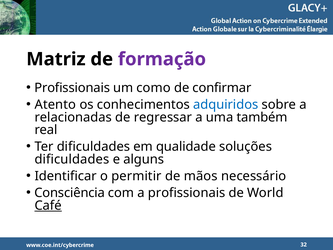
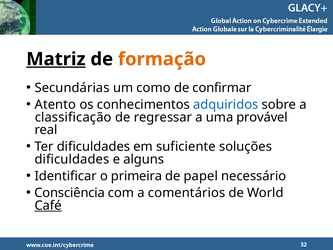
Matriz underline: none -> present
formação colour: purple -> orange
Profissionais at (72, 88): Profissionais -> Secundárias
relacionadas: relacionadas -> classificação
também: também -> provável
qualidade: qualidade -> suficiente
permitir: permitir -> primeira
mãos: mãos -> papel
a profissionais: profissionais -> comentários
